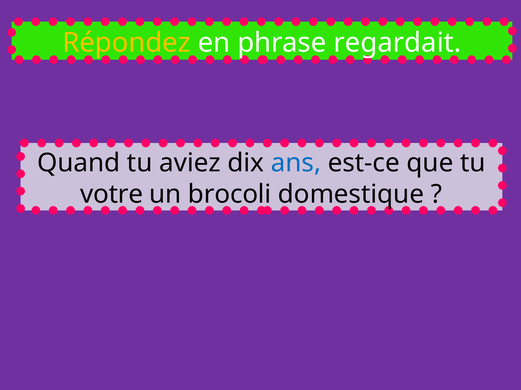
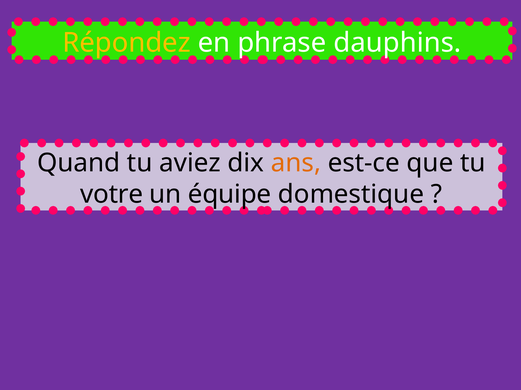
regardait: regardait -> dauphins
ans colour: blue -> orange
brocoli: brocoli -> équipe
